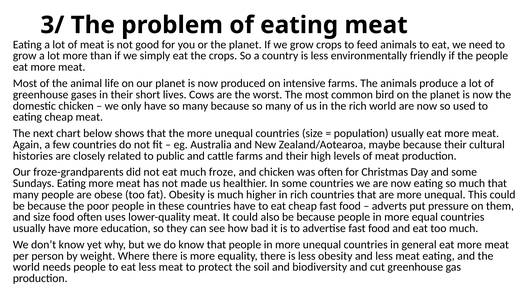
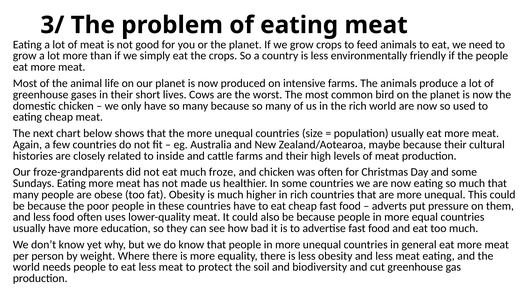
public: public -> inside
size at (42, 217): size -> less
